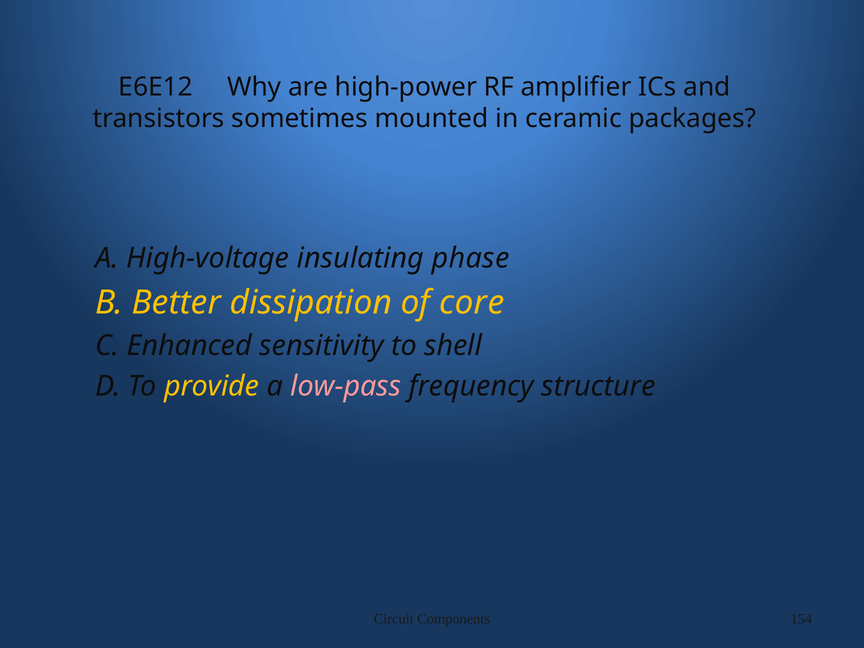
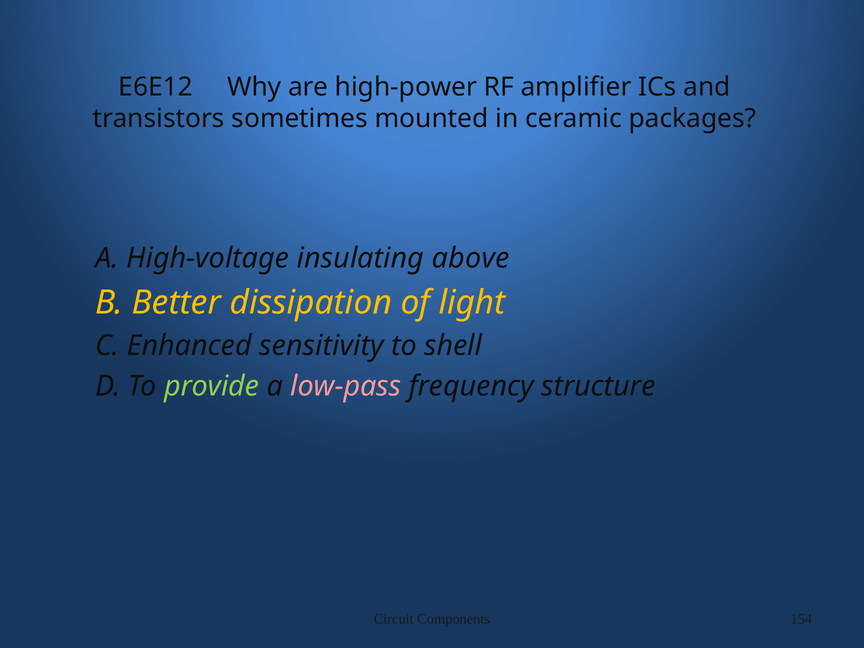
phase: phase -> above
core: core -> light
provide colour: yellow -> light green
